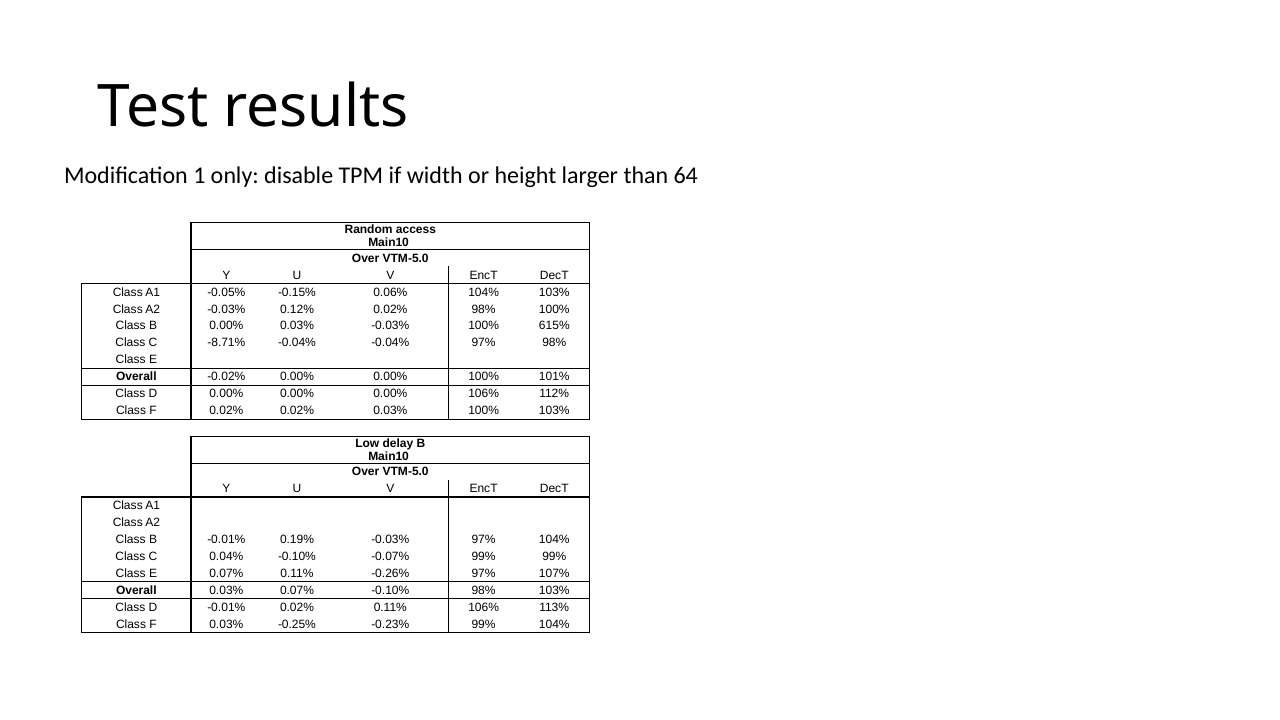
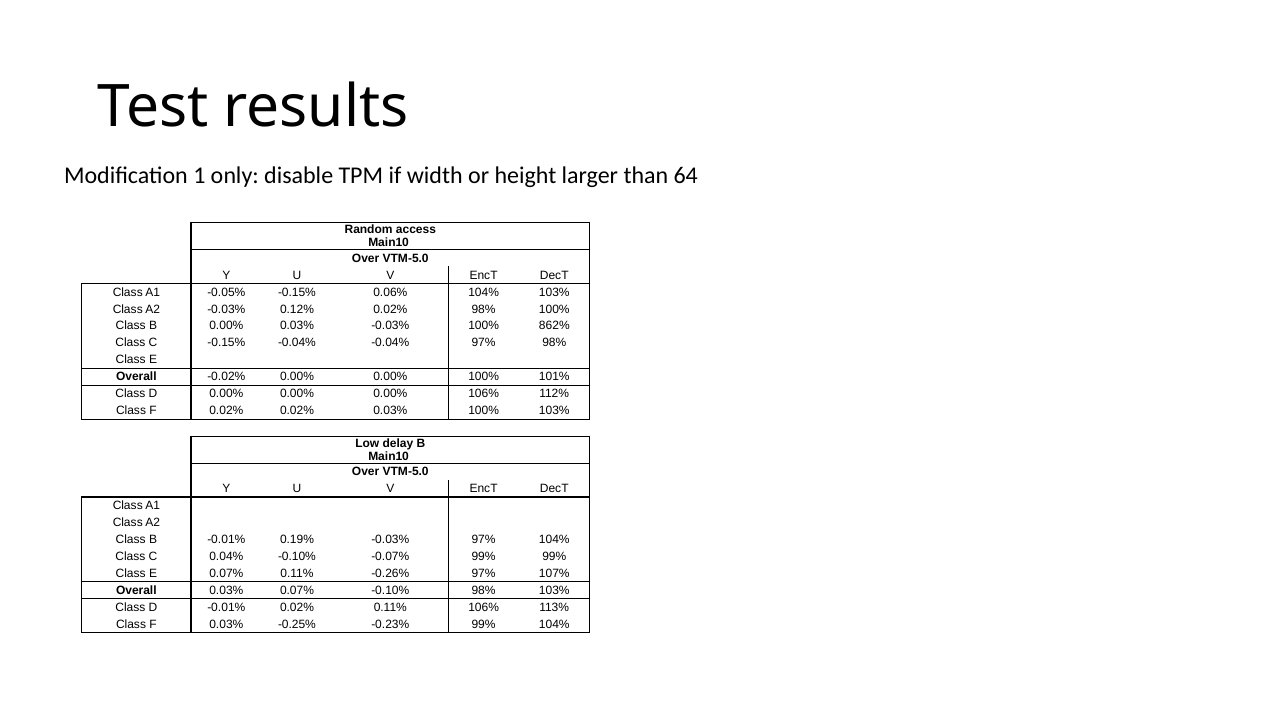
615%: 615% -> 862%
C -8.71%: -8.71% -> -0.15%
